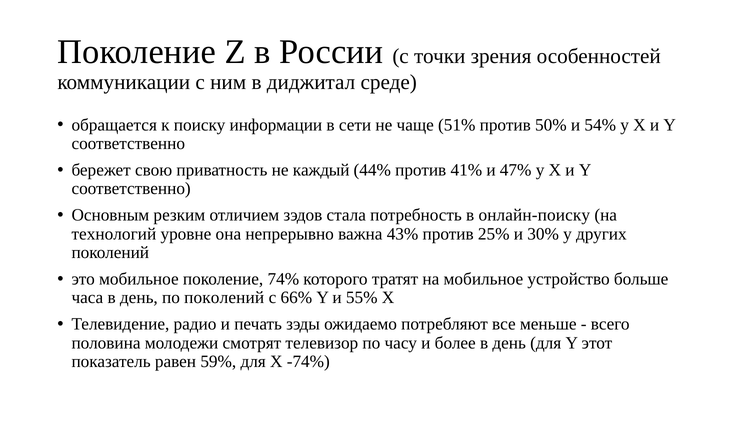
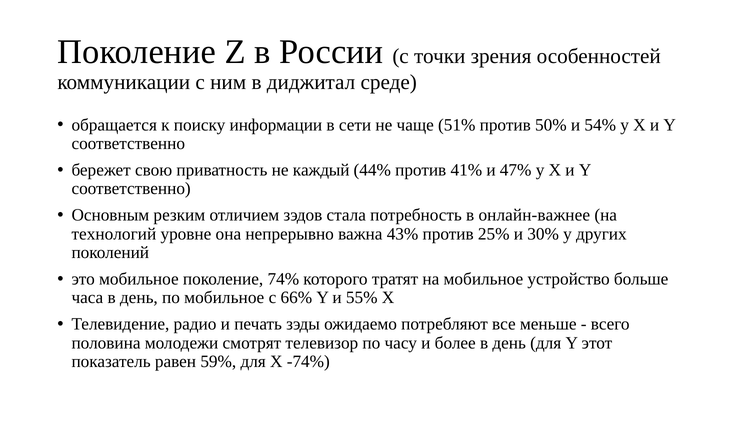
онлайн-поиску: онлайн-поиску -> онлайн-важнее
по поколений: поколений -> мобильное
